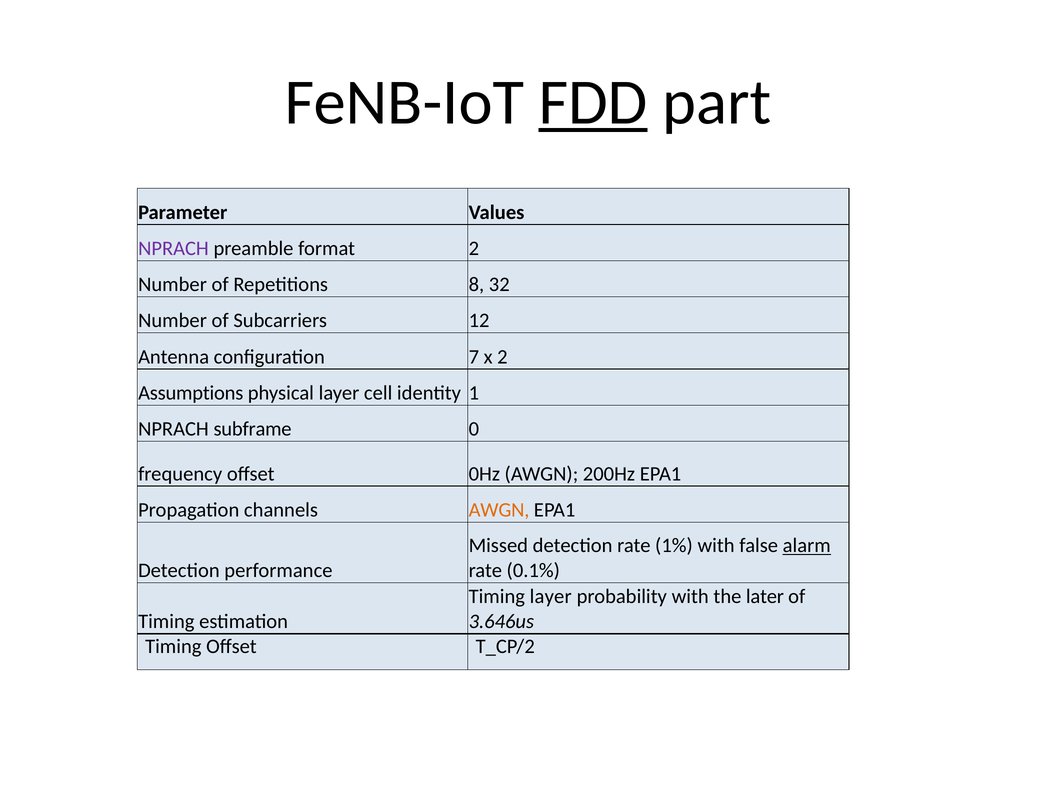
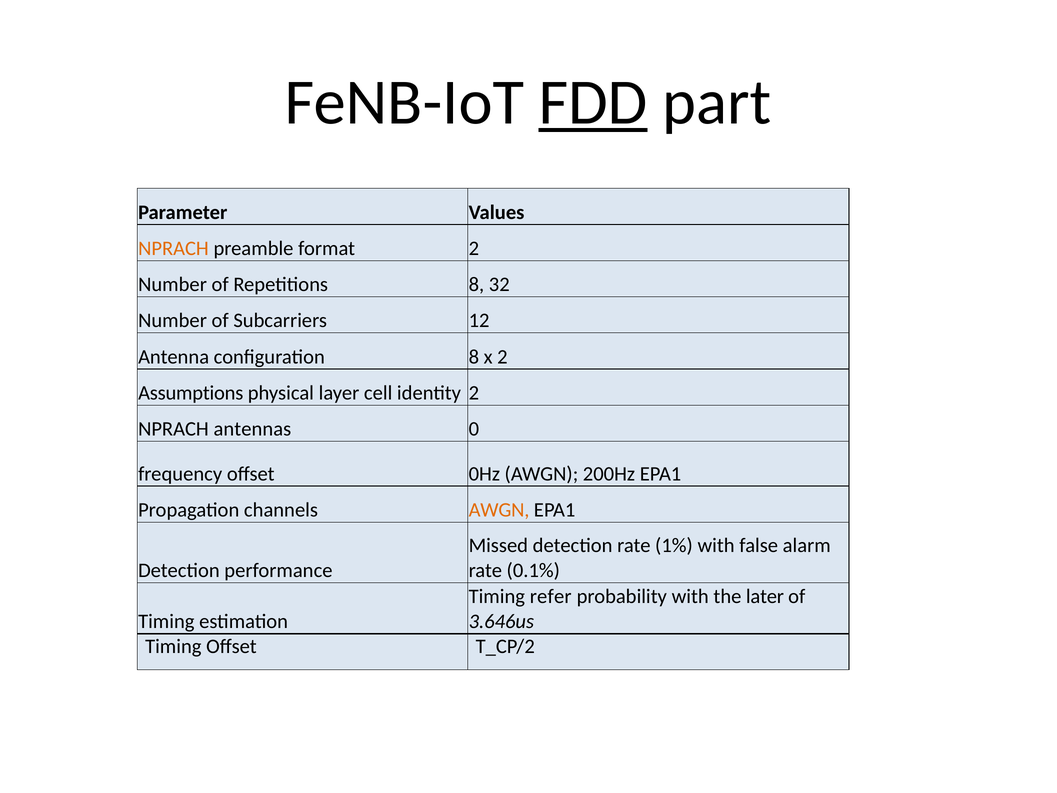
NPRACH at (173, 248) colour: purple -> orange
configuration 7: 7 -> 8
identity 1: 1 -> 2
subframe: subframe -> antennas
alarm underline: present -> none
Timing layer: layer -> refer
